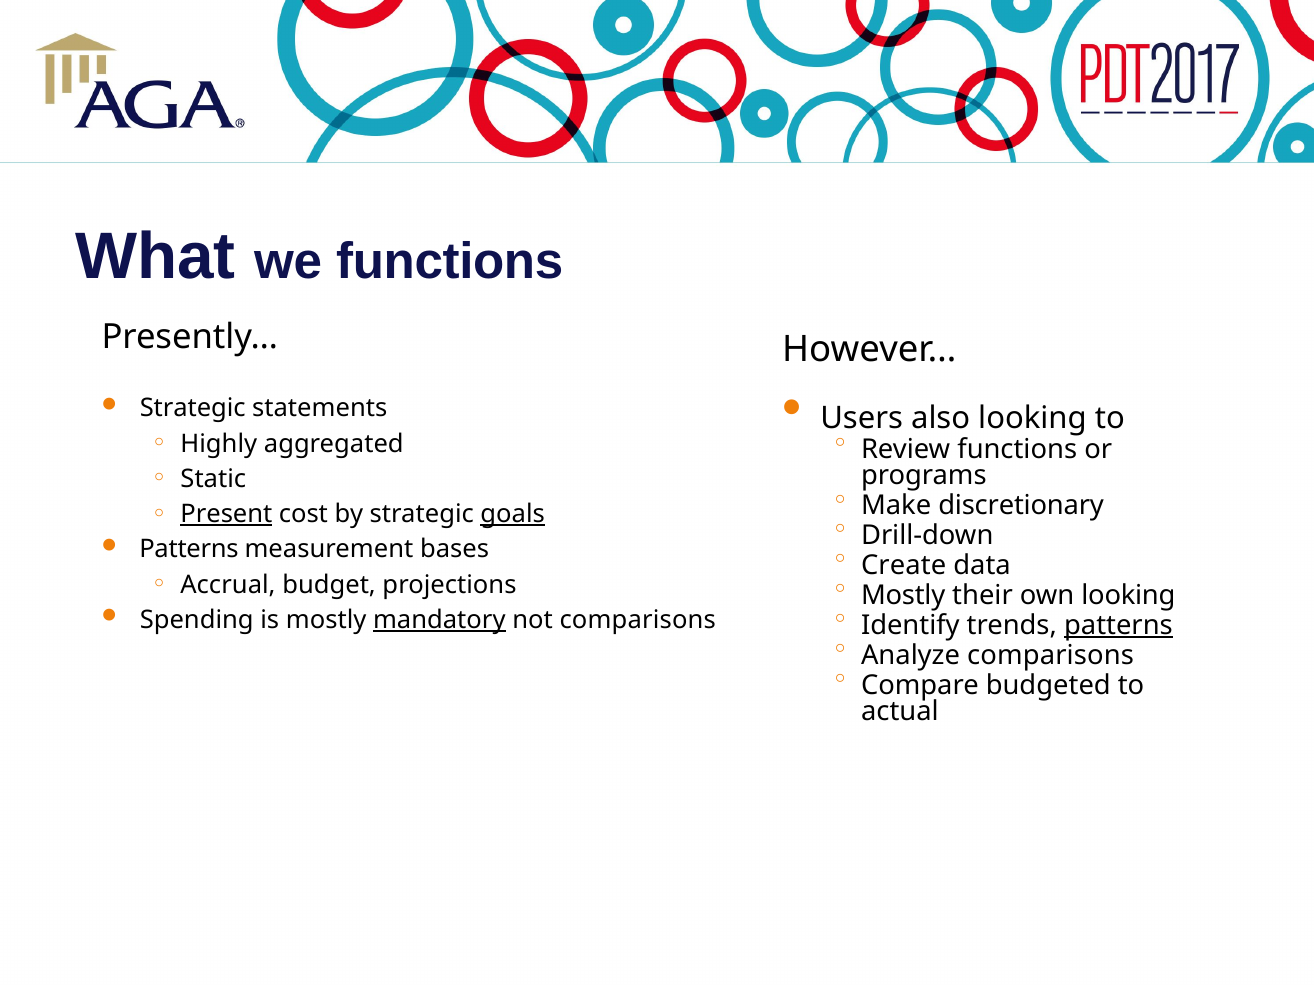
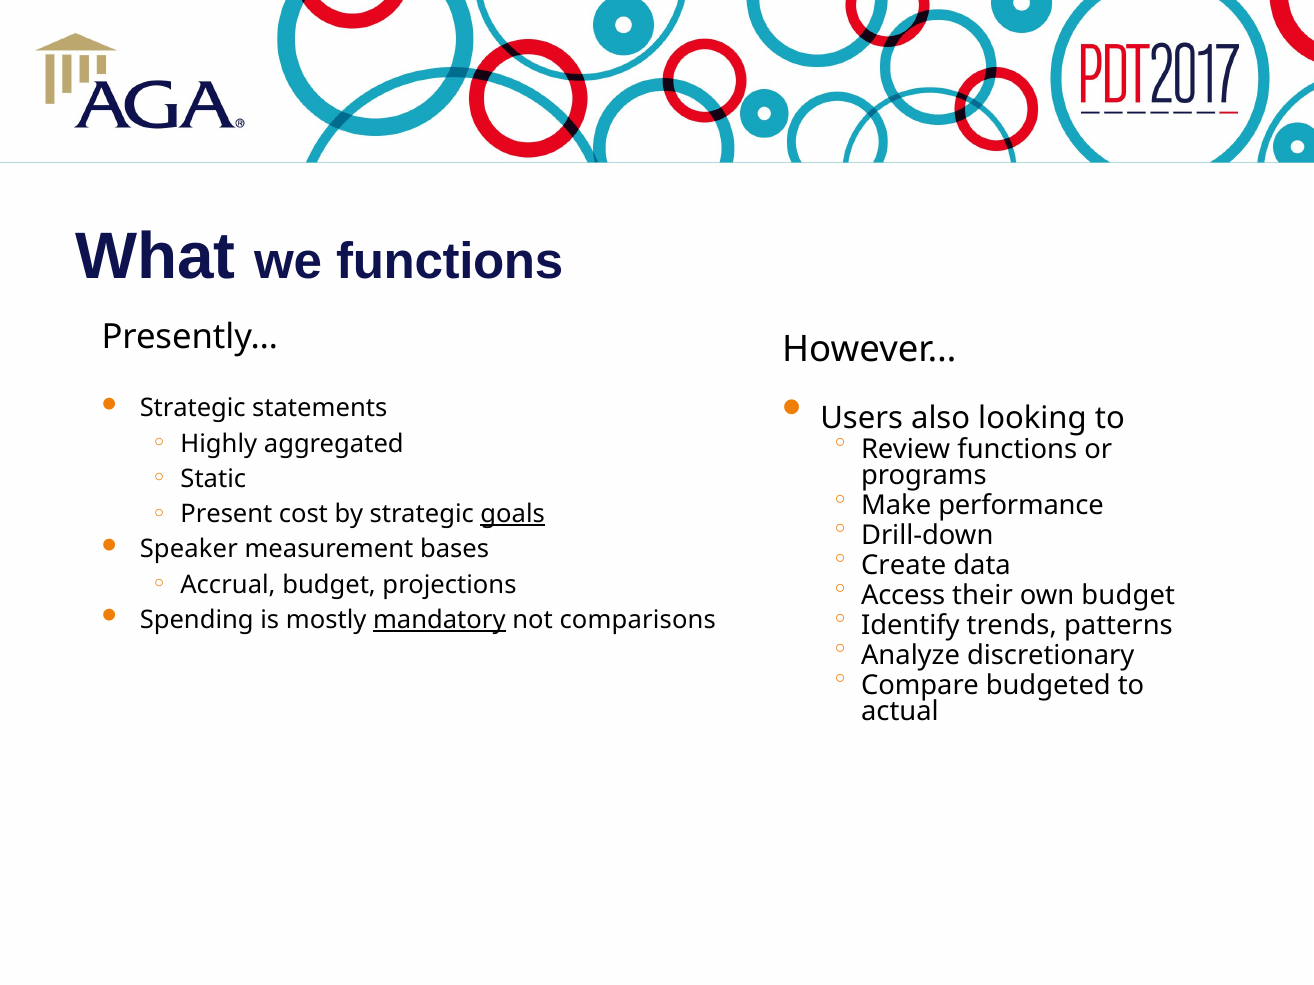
discretionary: discretionary -> performance
Present underline: present -> none
Patterns at (189, 550): Patterns -> Speaker
Mostly at (903, 596): Mostly -> Access
own looking: looking -> budget
patterns at (1118, 626) underline: present -> none
Analyze comparisons: comparisons -> discretionary
